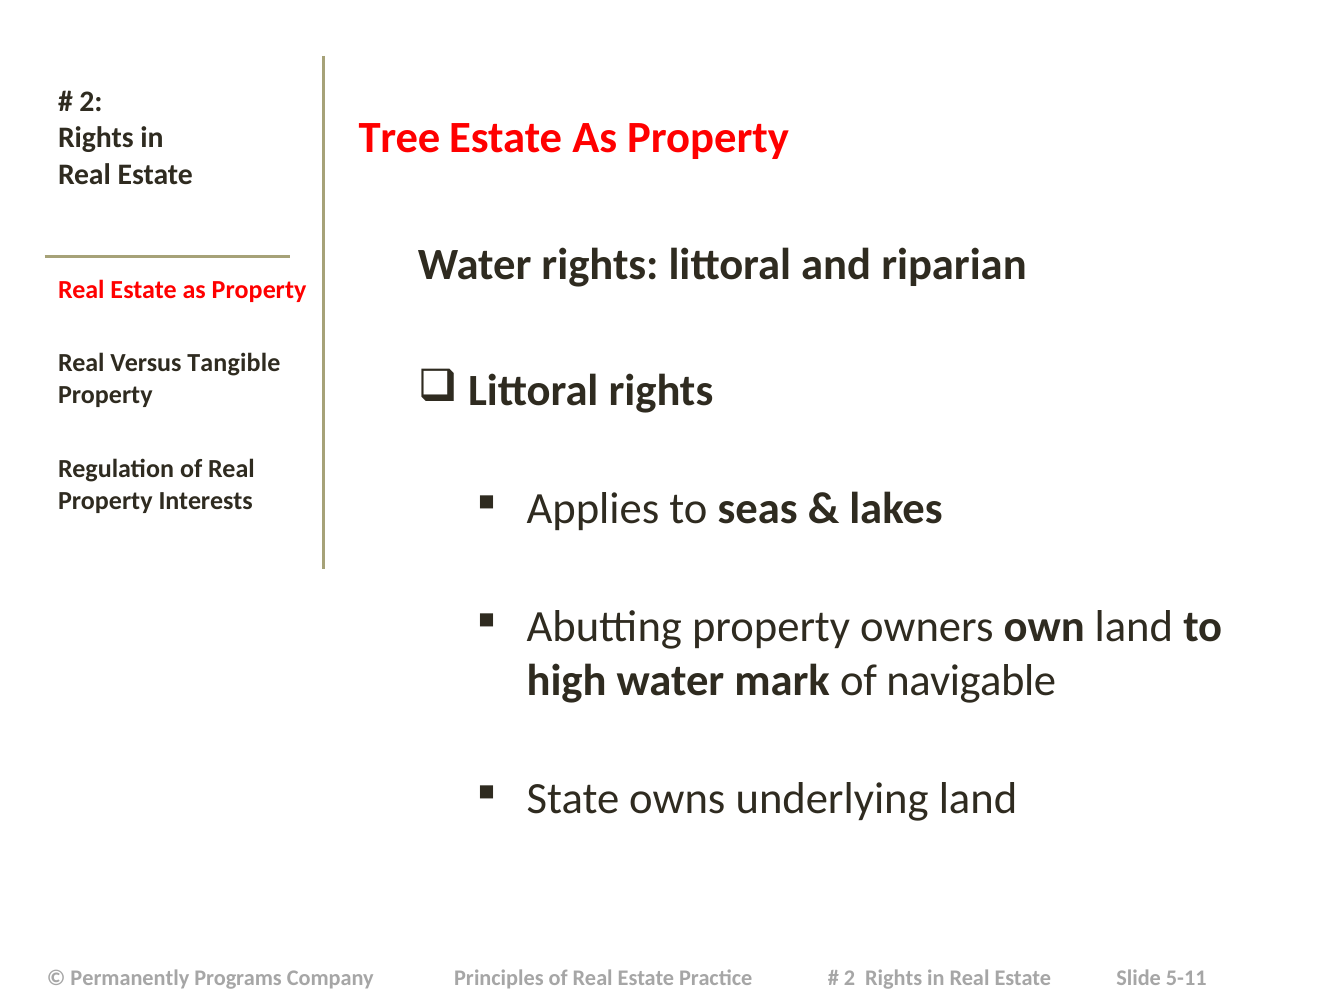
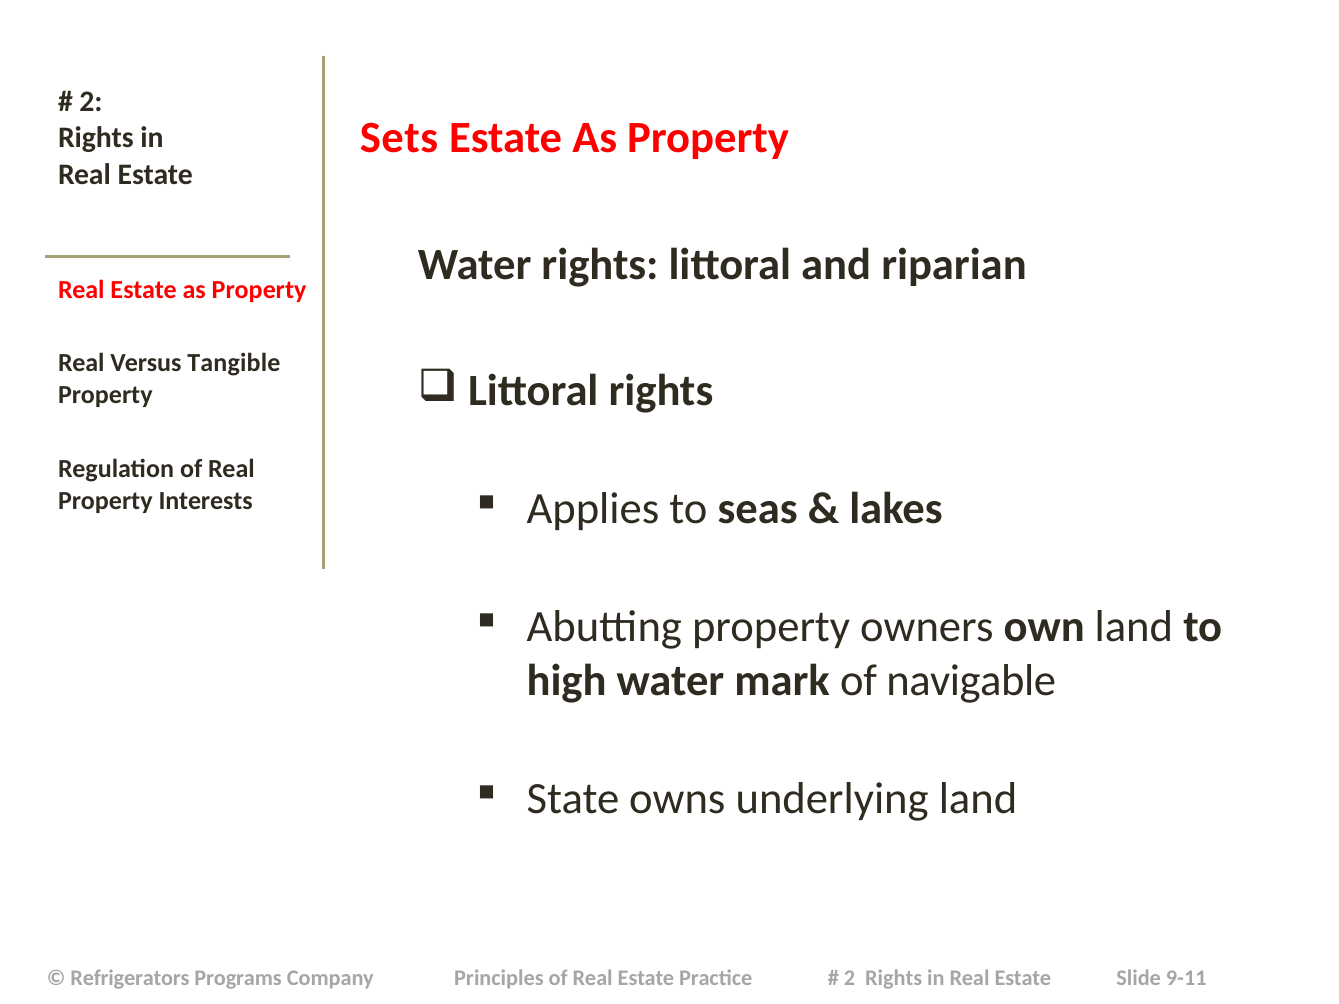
Tree: Tree -> Sets
Permanently: Permanently -> Refrigerators
5-11: 5-11 -> 9-11
